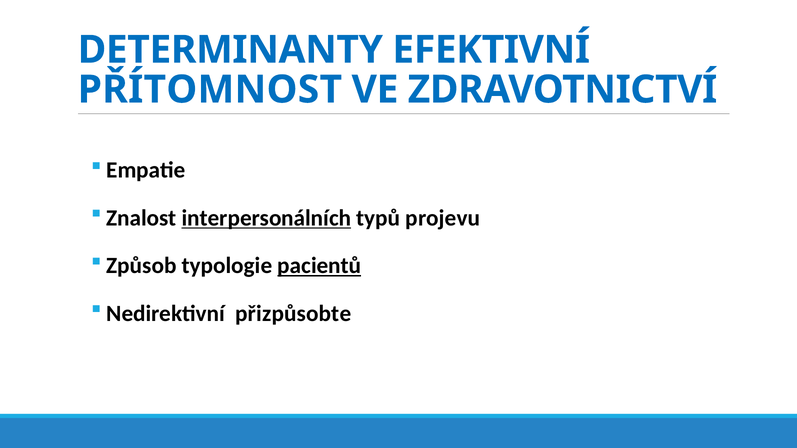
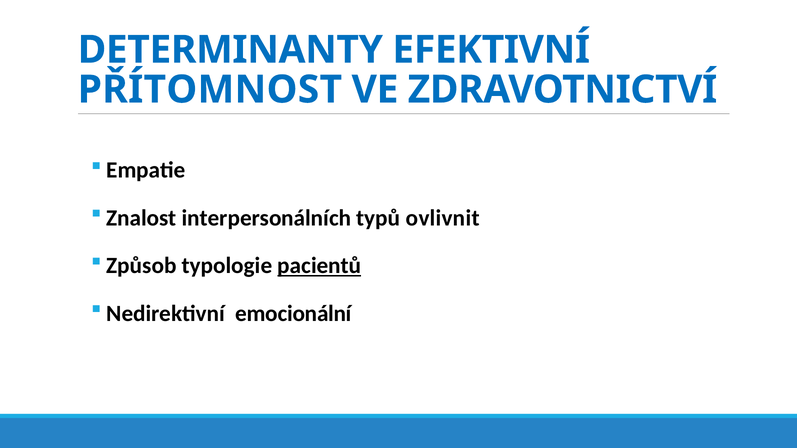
interpersonálních underline: present -> none
projevu: projevu -> ovlivnit
přizpůsobte: přizpůsobte -> emocionální
